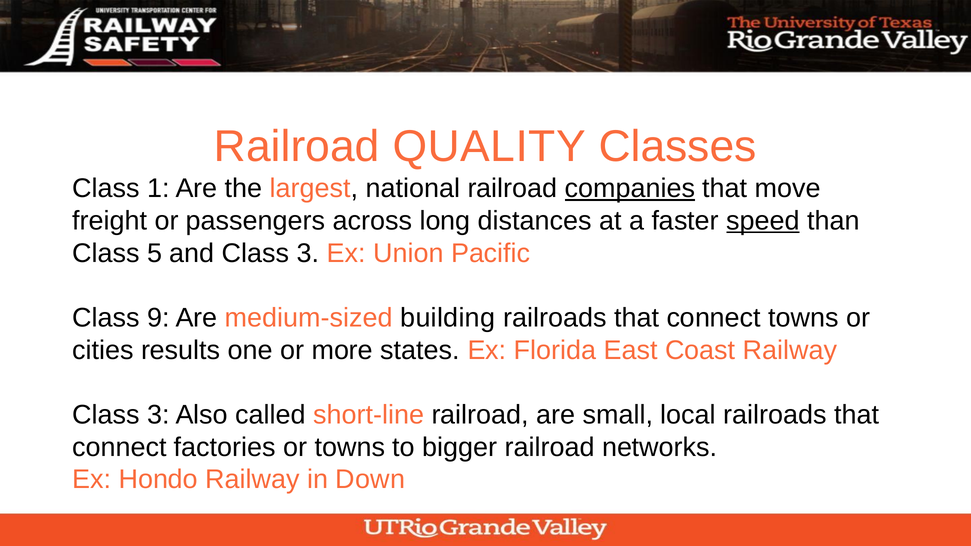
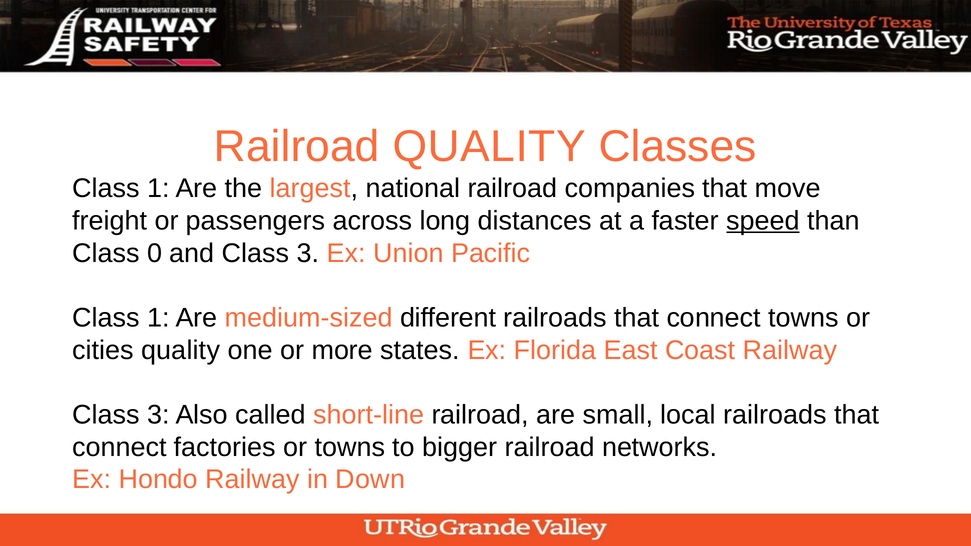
companies underline: present -> none
5: 5 -> 0
9 at (158, 318): 9 -> 1
building: building -> different
cities results: results -> quality
